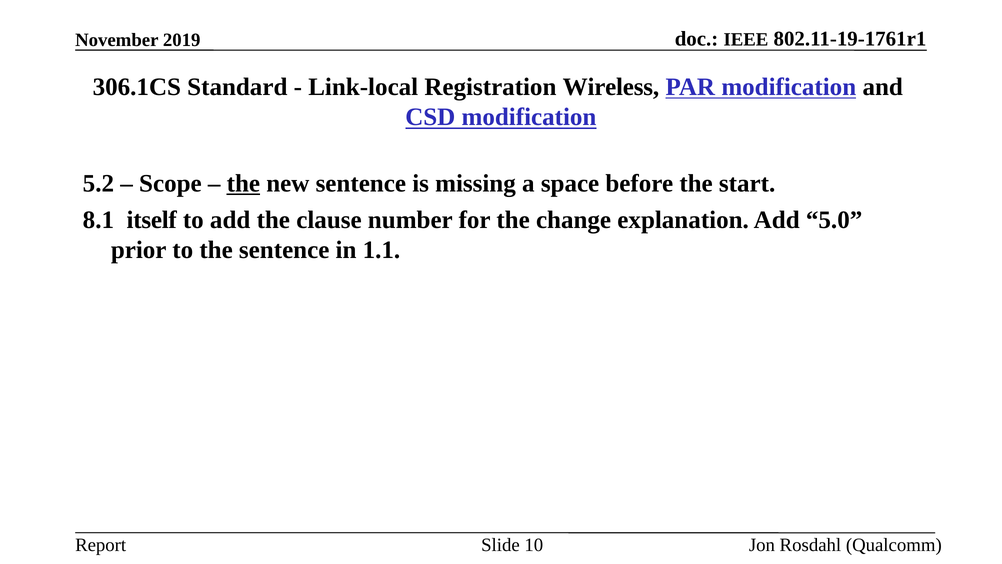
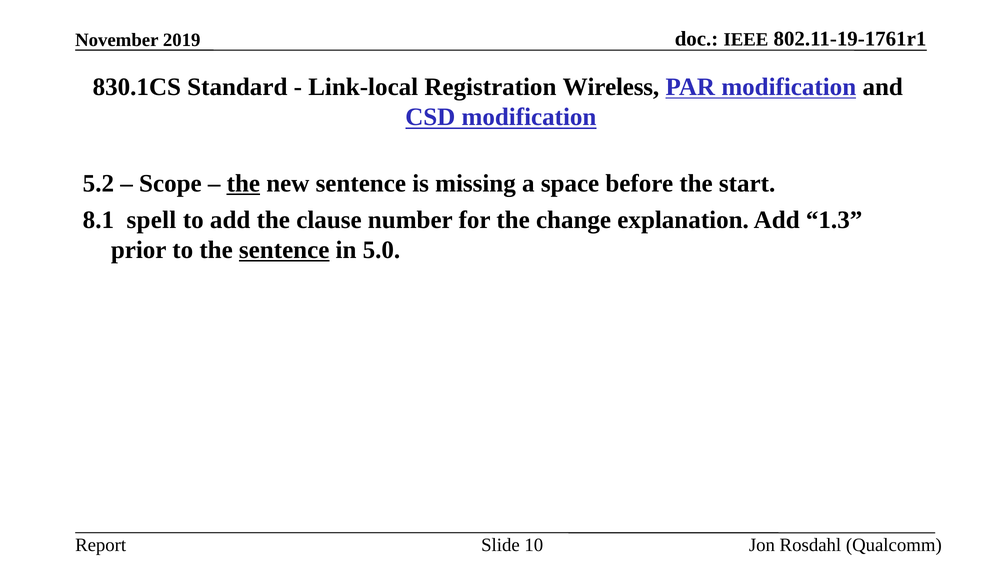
306.1CS: 306.1CS -> 830.1CS
itself: itself -> spell
5.0: 5.0 -> 1.3
sentence at (284, 250) underline: none -> present
1.1: 1.1 -> 5.0
